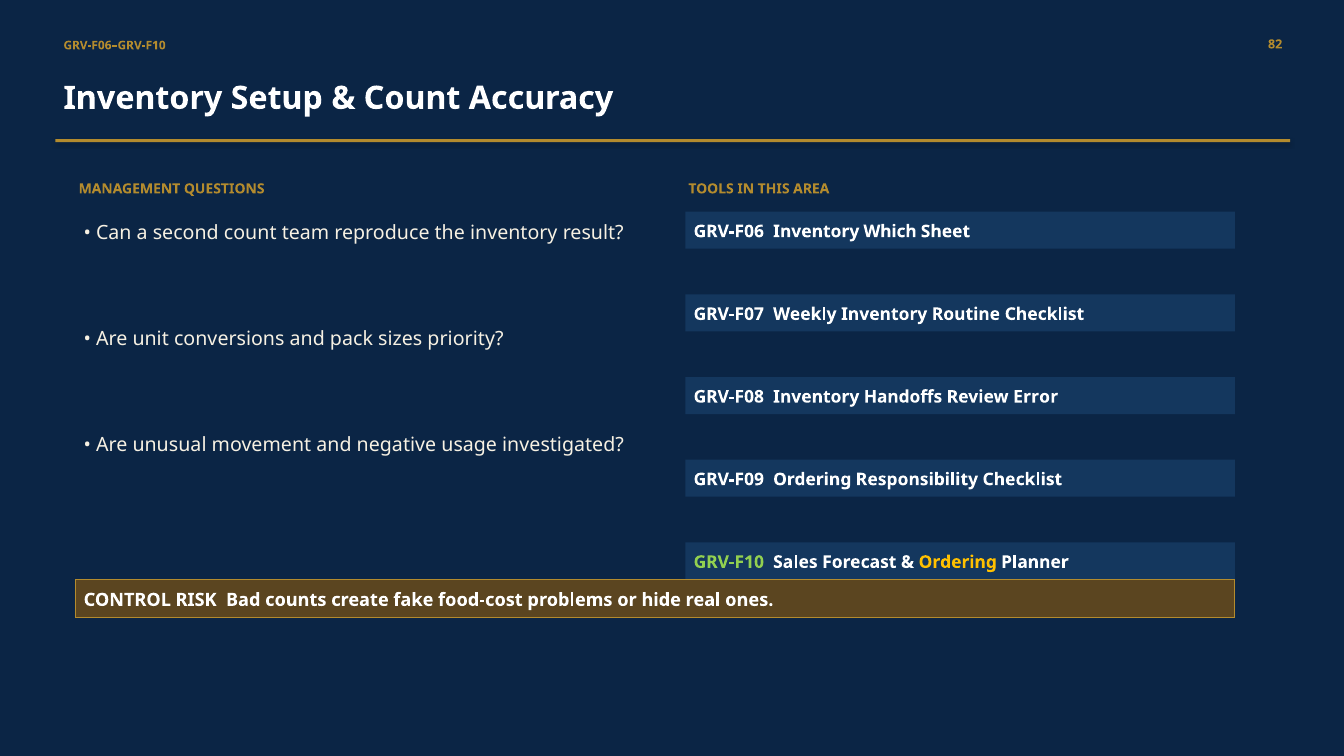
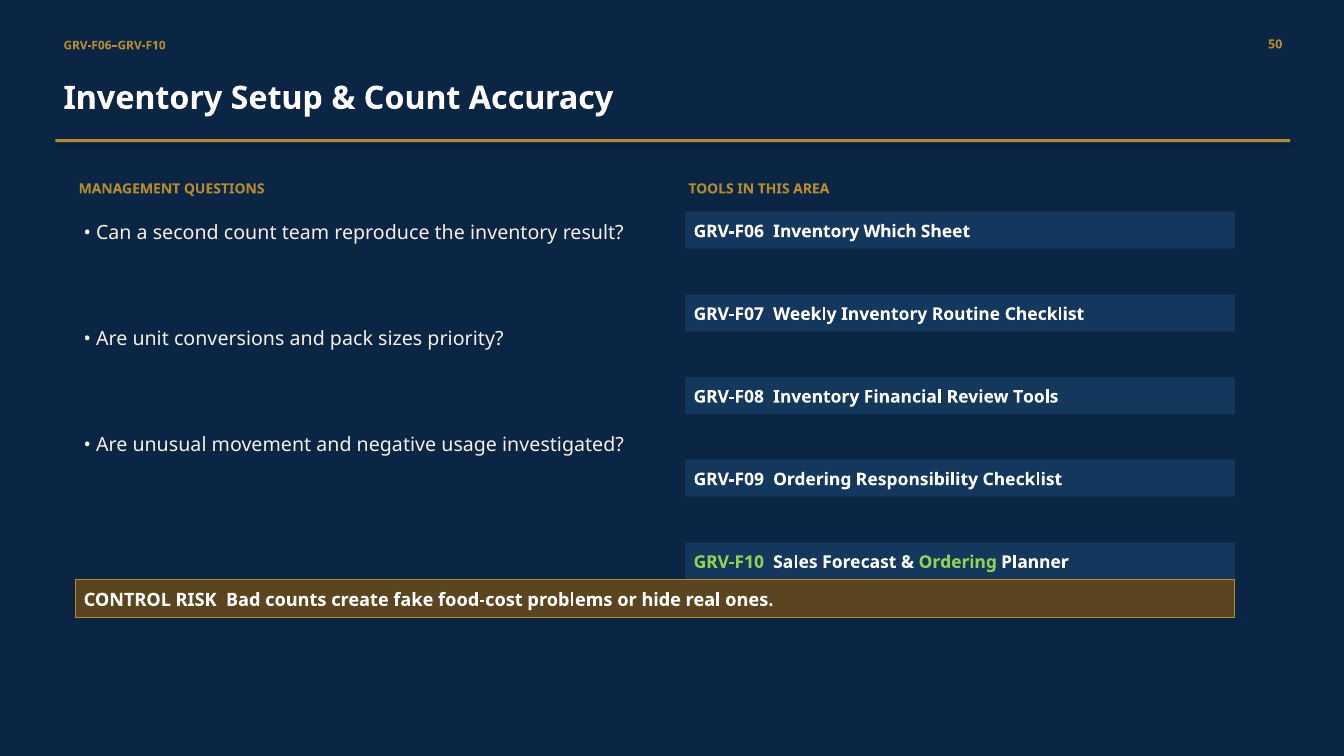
82: 82 -> 50
Handoffs: Handoffs -> Financial
Review Error: Error -> Tools
Ordering at (958, 562) colour: yellow -> light green
